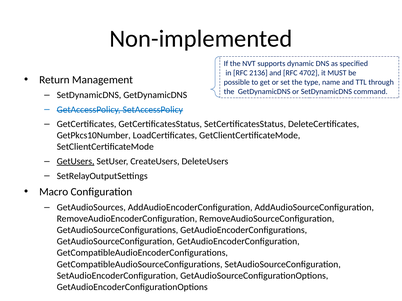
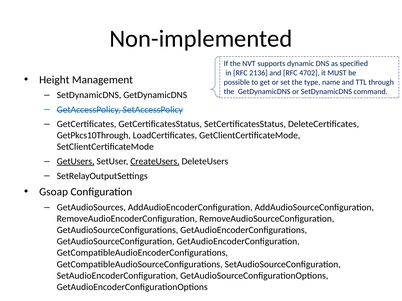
Return: Return -> Height
GetPkcs10Number: GetPkcs10Number -> GetPkcs10Through
CreateUsers underline: none -> present
Macro: Macro -> Gsoap
